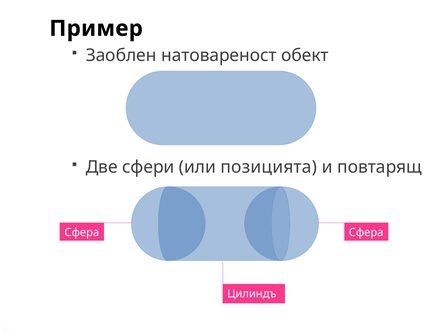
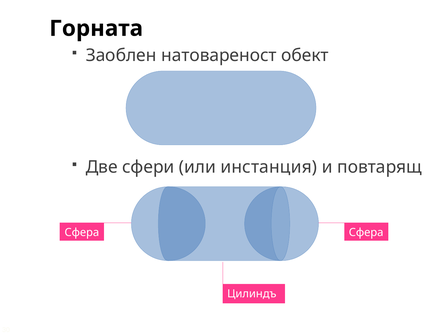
Пример: Пример -> Горната
позицията: позицията -> инстанция
